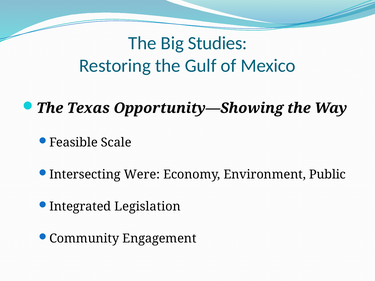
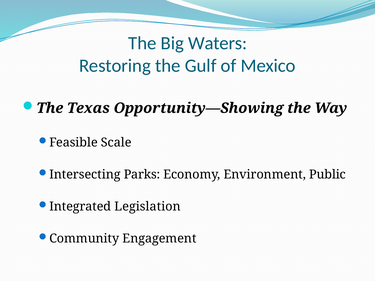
Studies: Studies -> Waters
Were: Were -> Parks
